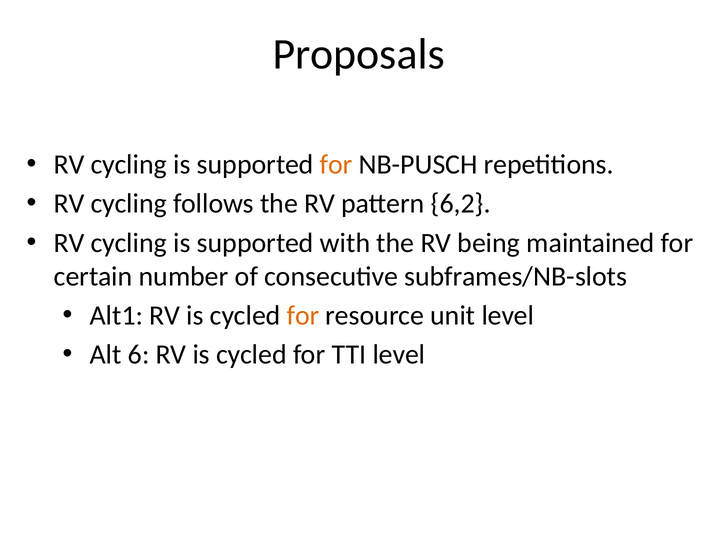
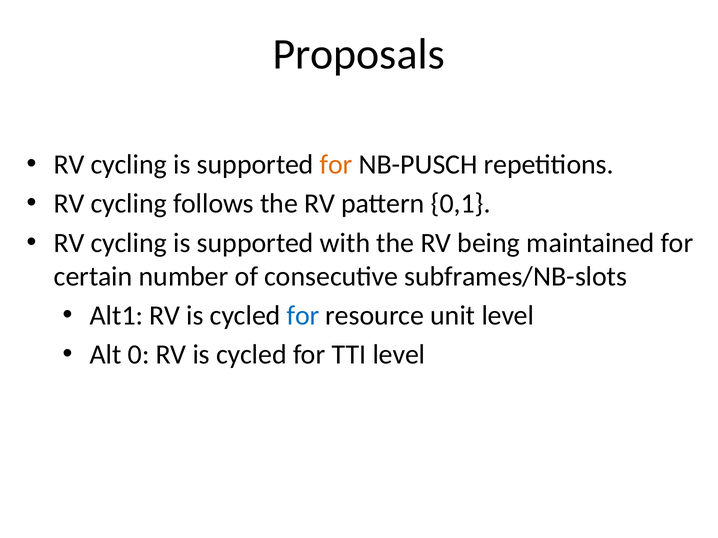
6,2: 6,2 -> 0,1
for at (303, 316) colour: orange -> blue
6: 6 -> 0
